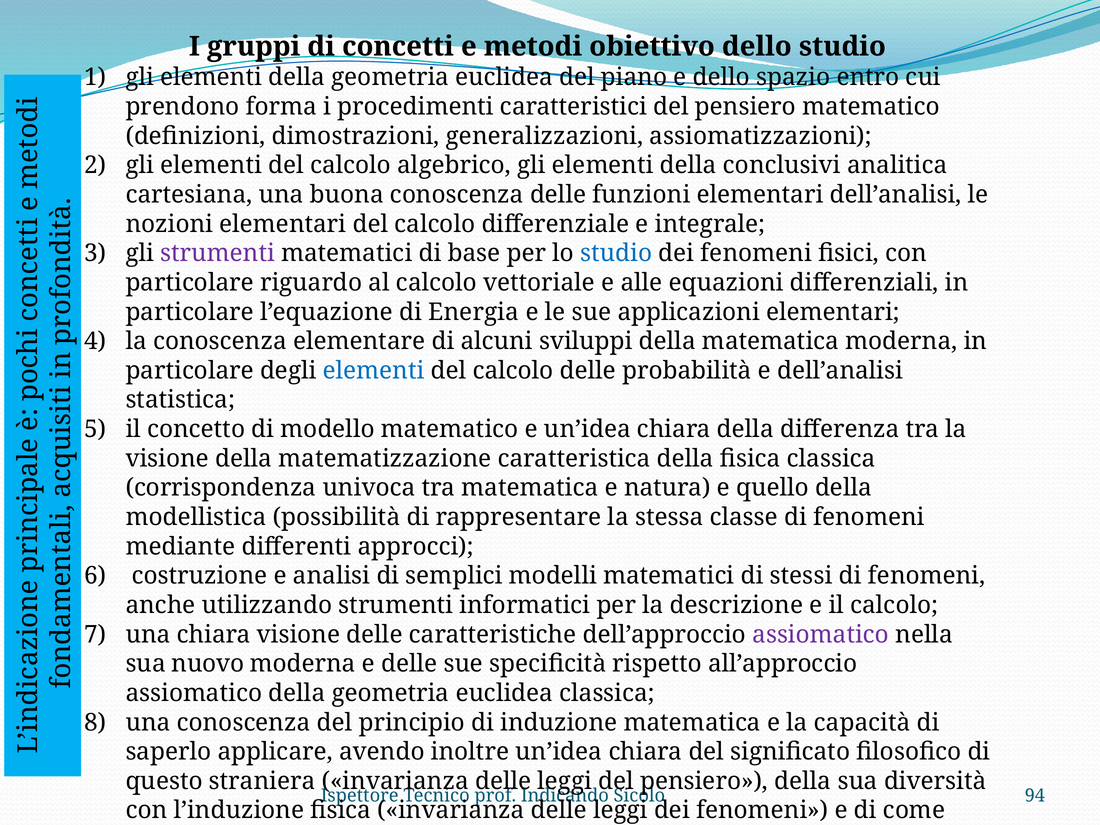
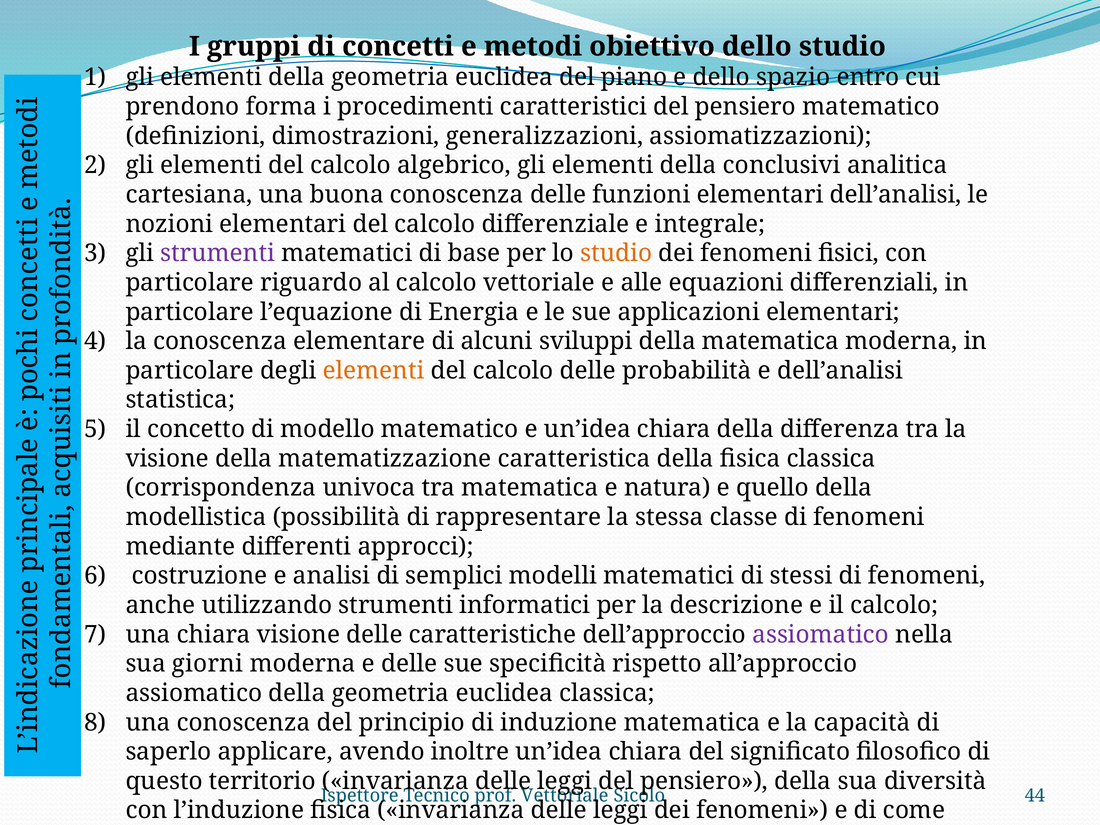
studio at (616, 253) colour: blue -> orange
elementi at (374, 371) colour: blue -> orange
nuovo: nuovo -> giorni
straniera: straniera -> territorio
Indicando at (565, 796): Indicando -> Vettoriale
94: 94 -> 44
